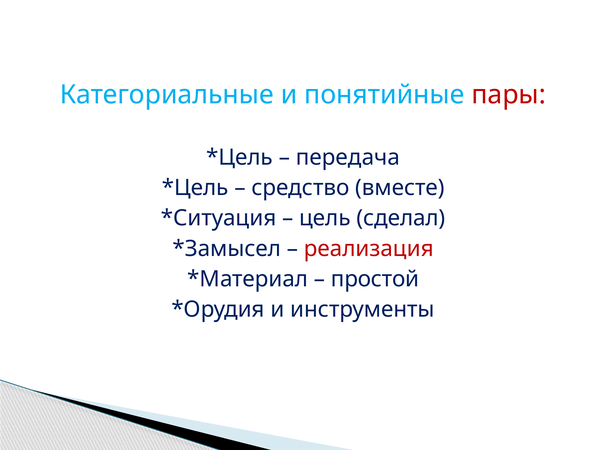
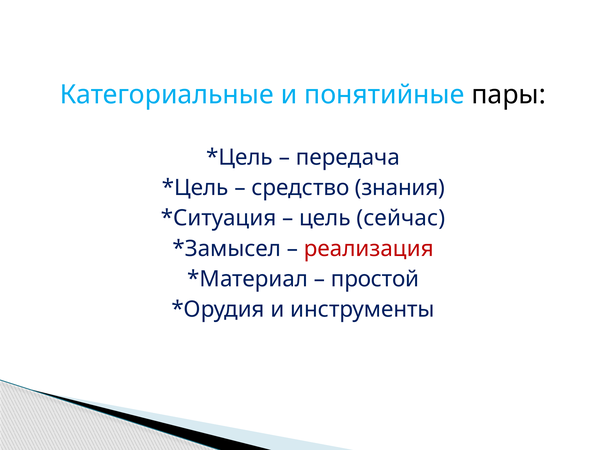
пары colour: red -> black
вместе: вместе -> знания
сделал: сделал -> сейчас
